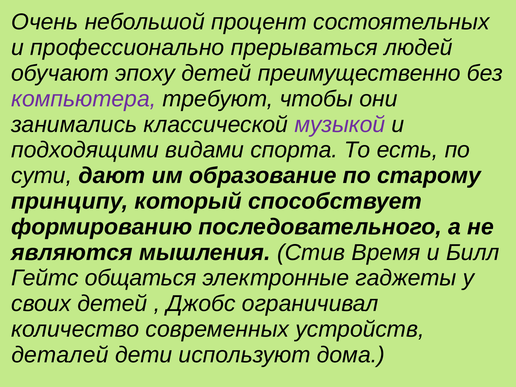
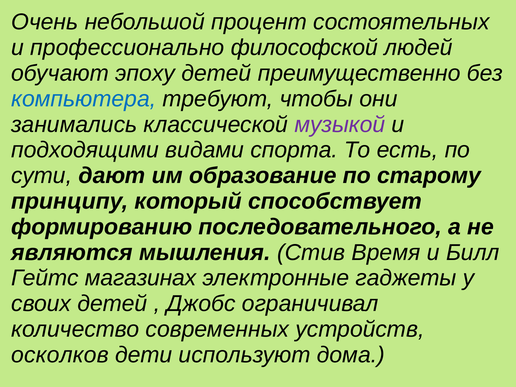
прерываться: прерываться -> философской
компьютера colour: purple -> blue
общаться: общаться -> магазинах
деталей: деталей -> осколков
